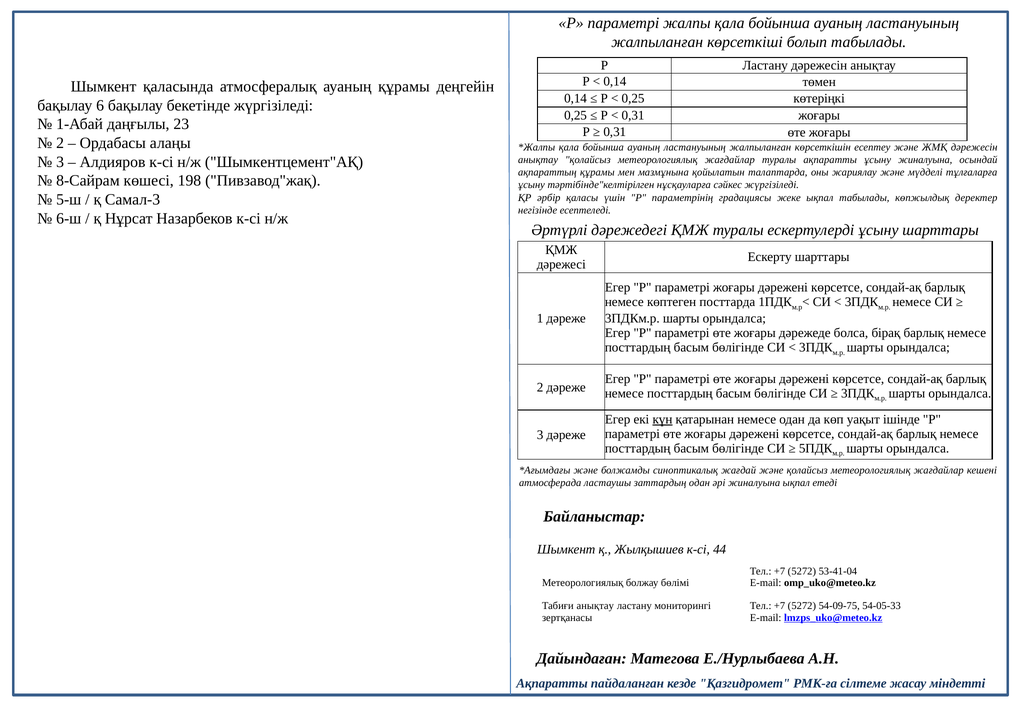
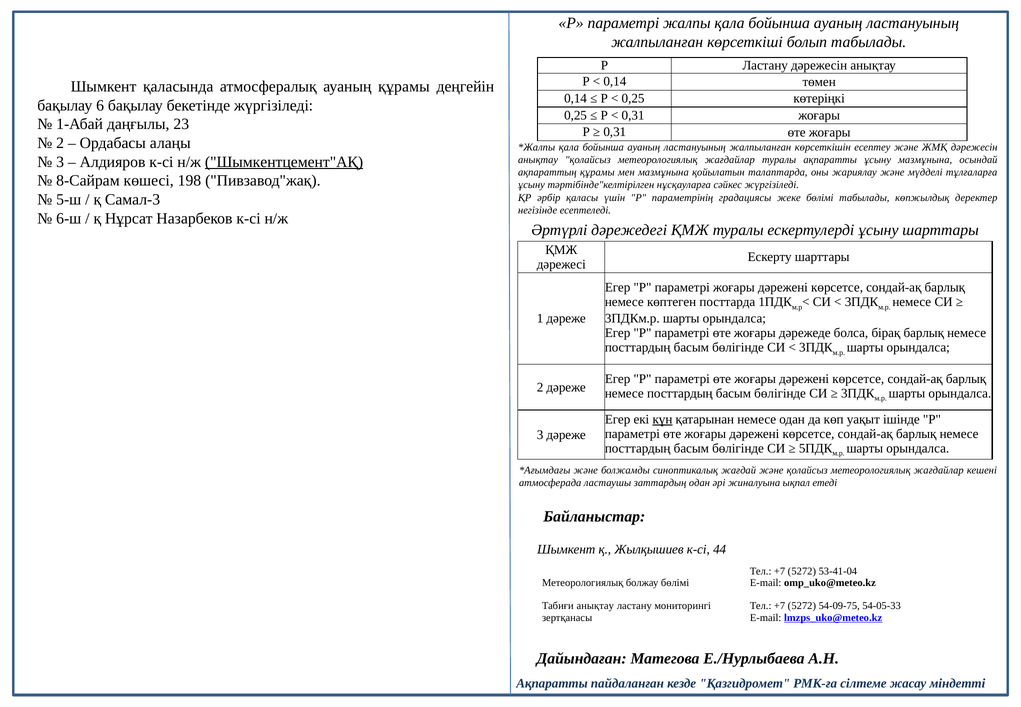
Шымкентцемент"АҚ underline: none -> present
ұсыну жиналуына: жиналуына -> мазмұнына
жеке ықпал: ықпал -> бөлімі
